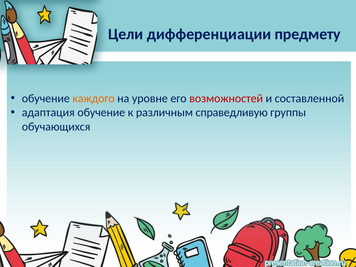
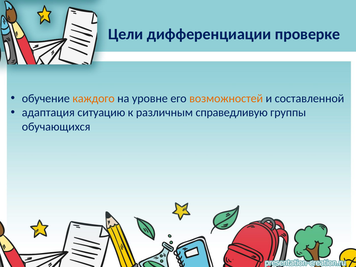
предмету: предмету -> проверке
возможностей colour: red -> orange
адаптация обучение: обучение -> ситуацию
